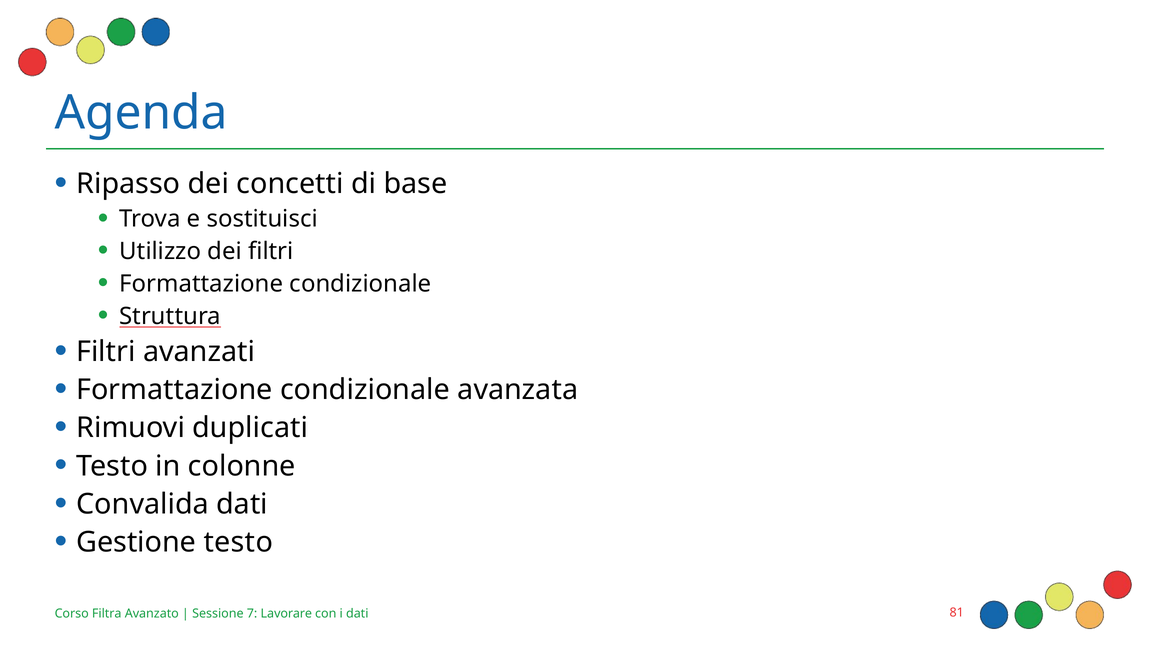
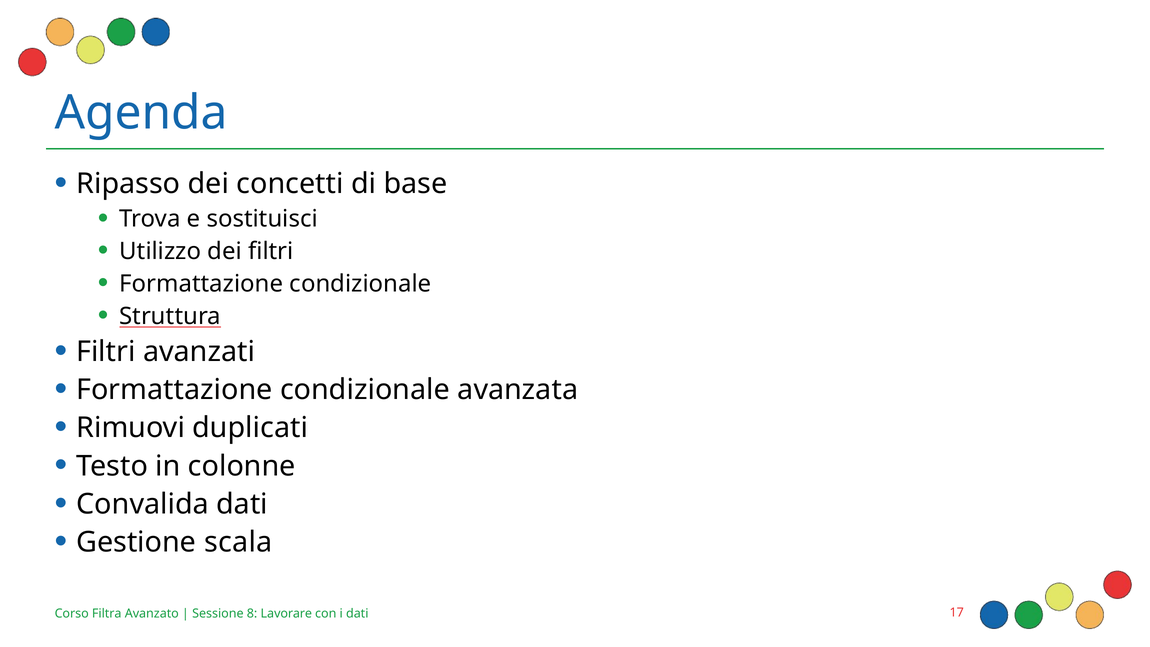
Gestione testo: testo -> scala
7: 7 -> 8
81: 81 -> 17
